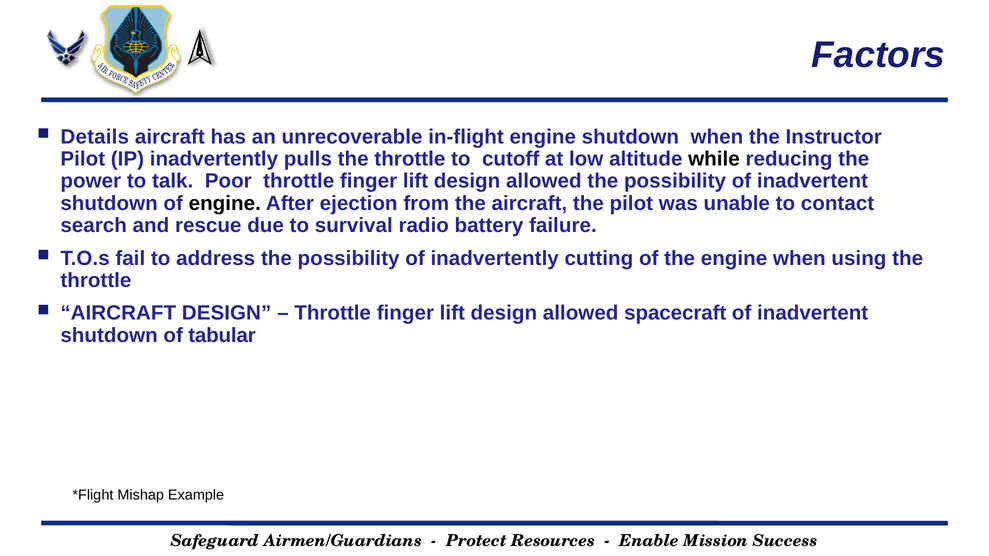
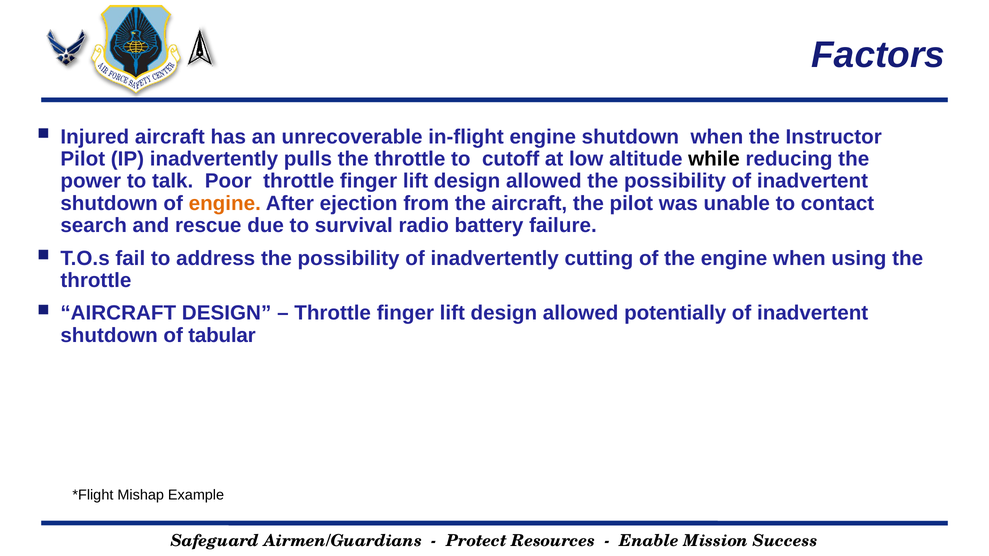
Details: Details -> Injured
engine at (225, 204) colour: black -> orange
spacecraft: spacecraft -> potentially
